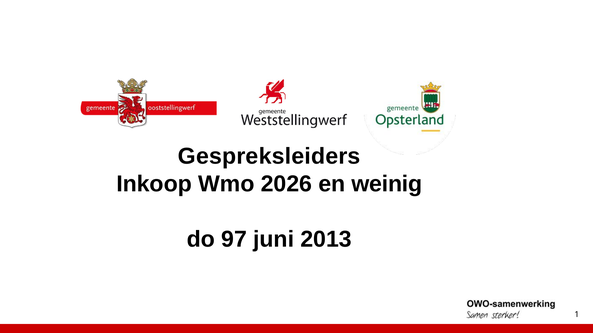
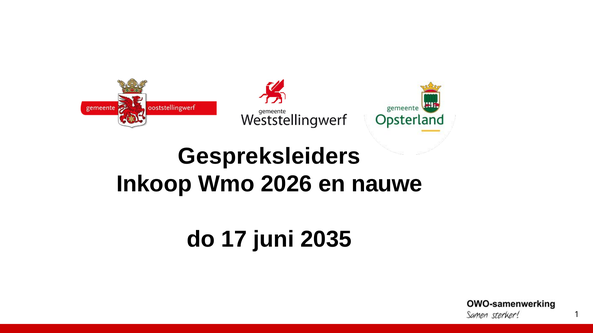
weinig: weinig -> nauwe
97: 97 -> 17
2013: 2013 -> 2035
